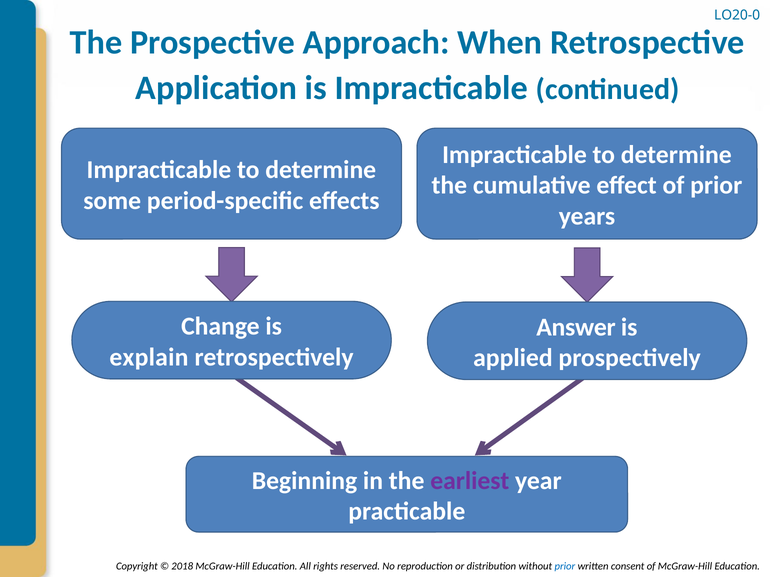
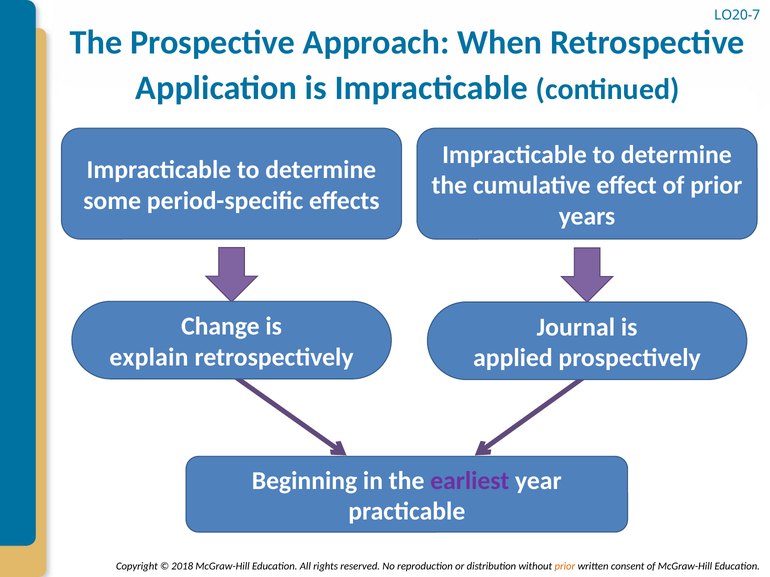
LO20-0: LO20-0 -> LO20-7
Answer: Answer -> Journal
prior at (565, 566) colour: blue -> orange
